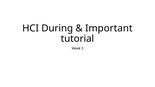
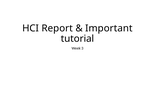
During: During -> Report
